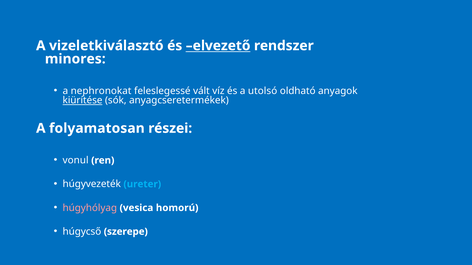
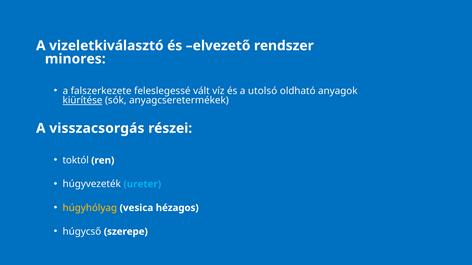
elvezető underline: present -> none
nephronokat: nephronokat -> falszerkezete
folyamatosan: folyamatosan -> visszacsorgás
vonul: vonul -> toktól
húgyhólyag colour: pink -> yellow
homorú: homorú -> hézagos
